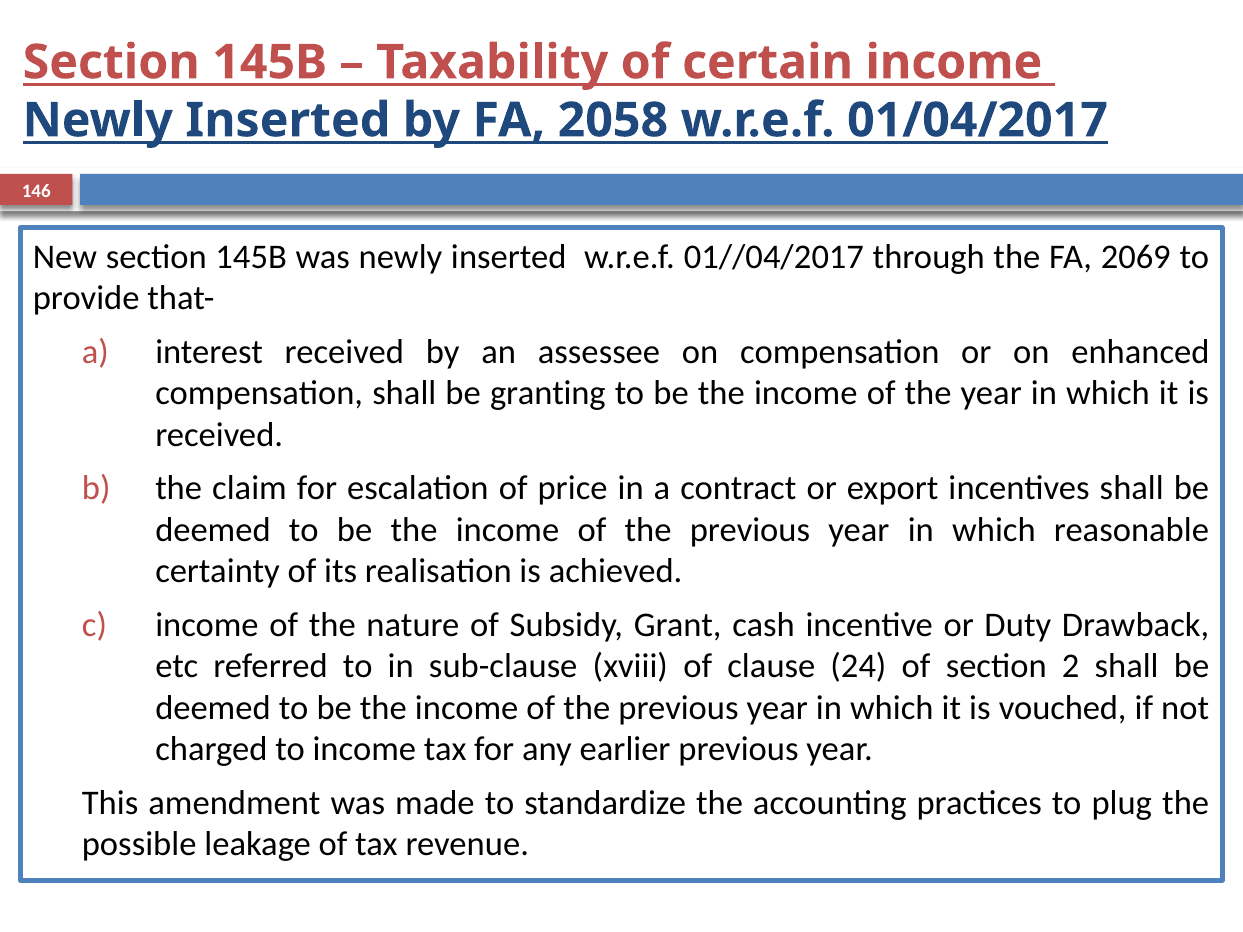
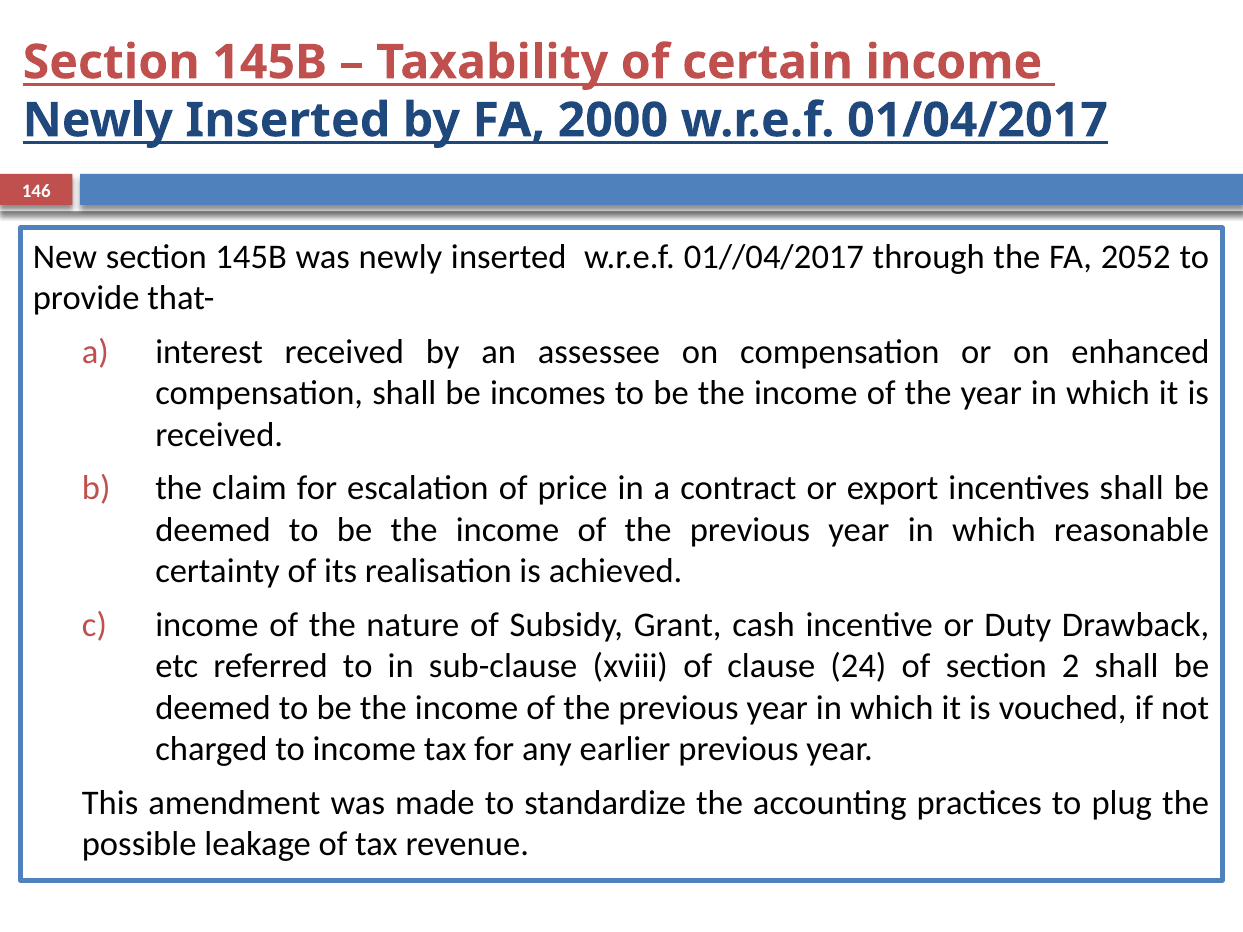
2058: 2058 -> 2000
2069: 2069 -> 2052
granting: granting -> incomes
